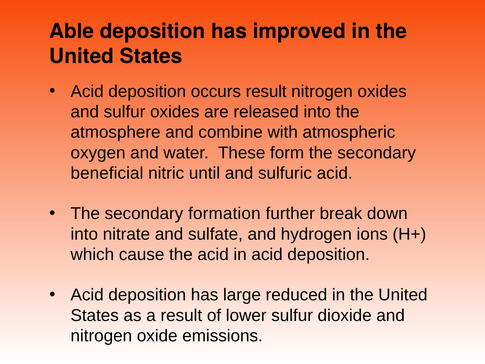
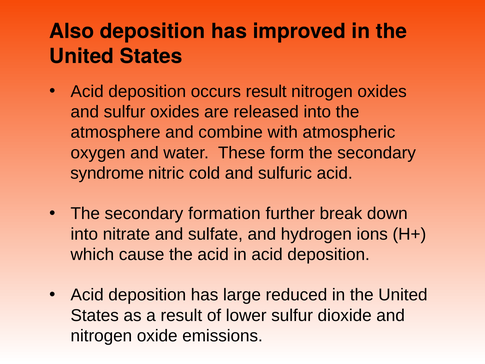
Able: Able -> Also
beneficial: beneficial -> syndrome
until: until -> cold
